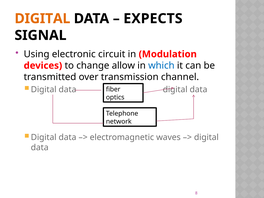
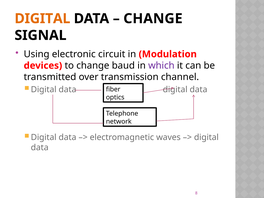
EXPECTS at (153, 19): EXPECTS -> CHANGE
allow: allow -> baud
which colour: blue -> purple
